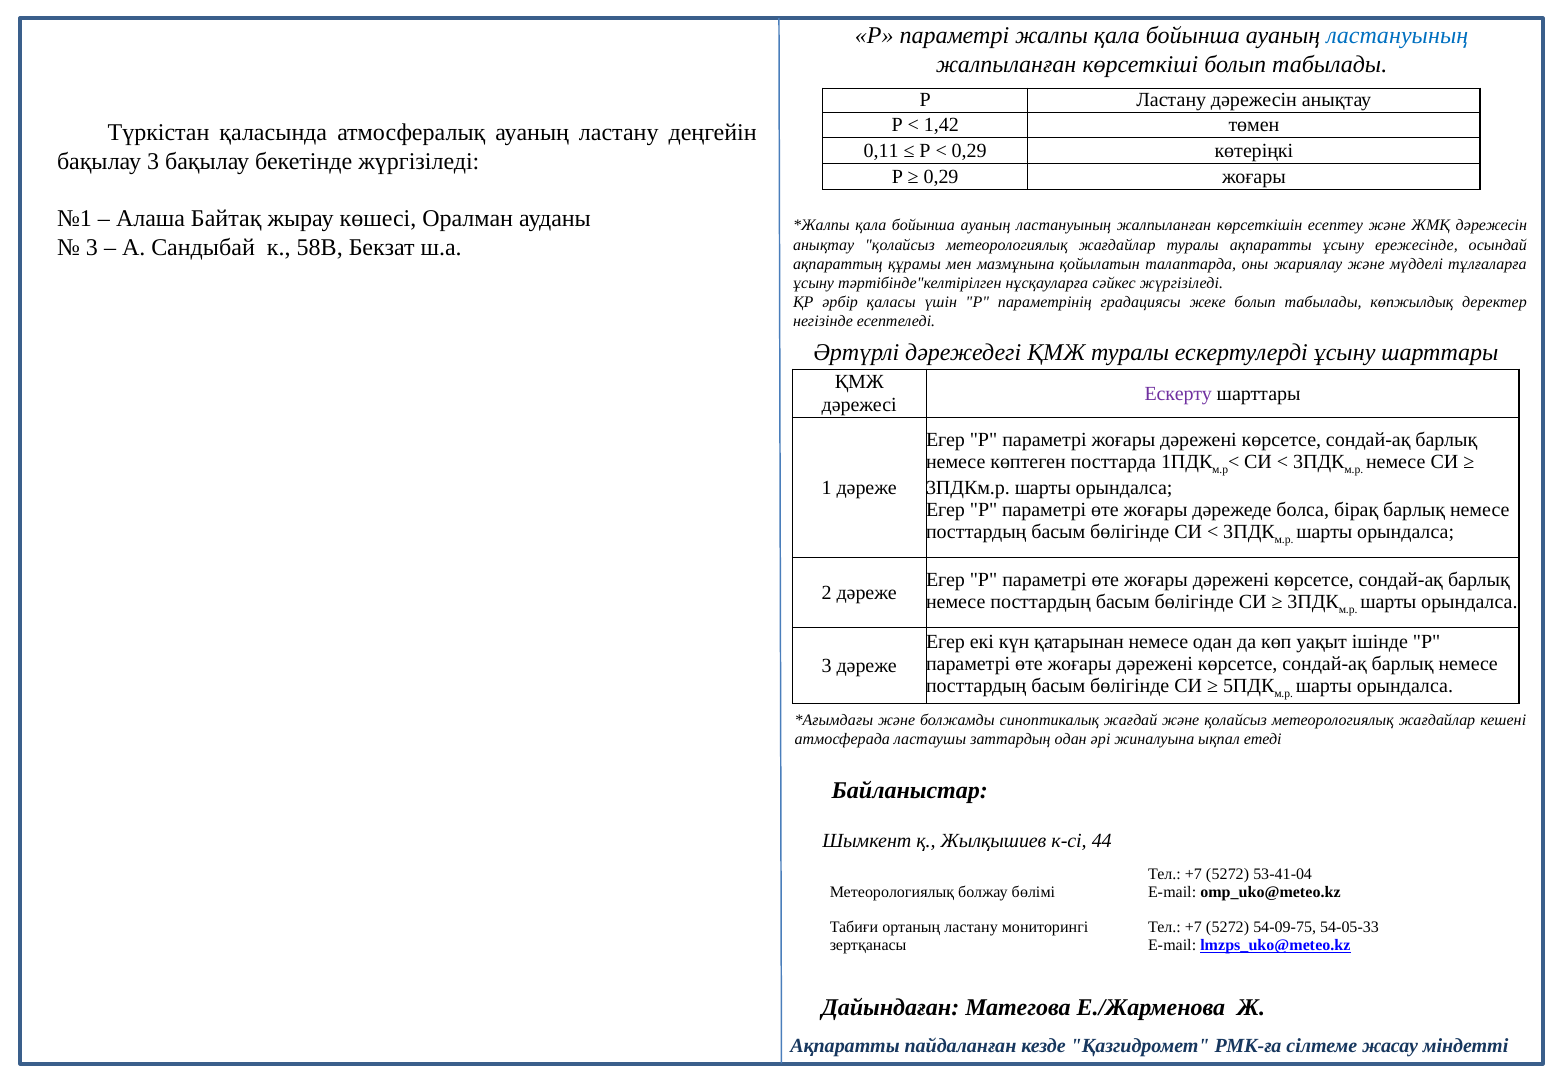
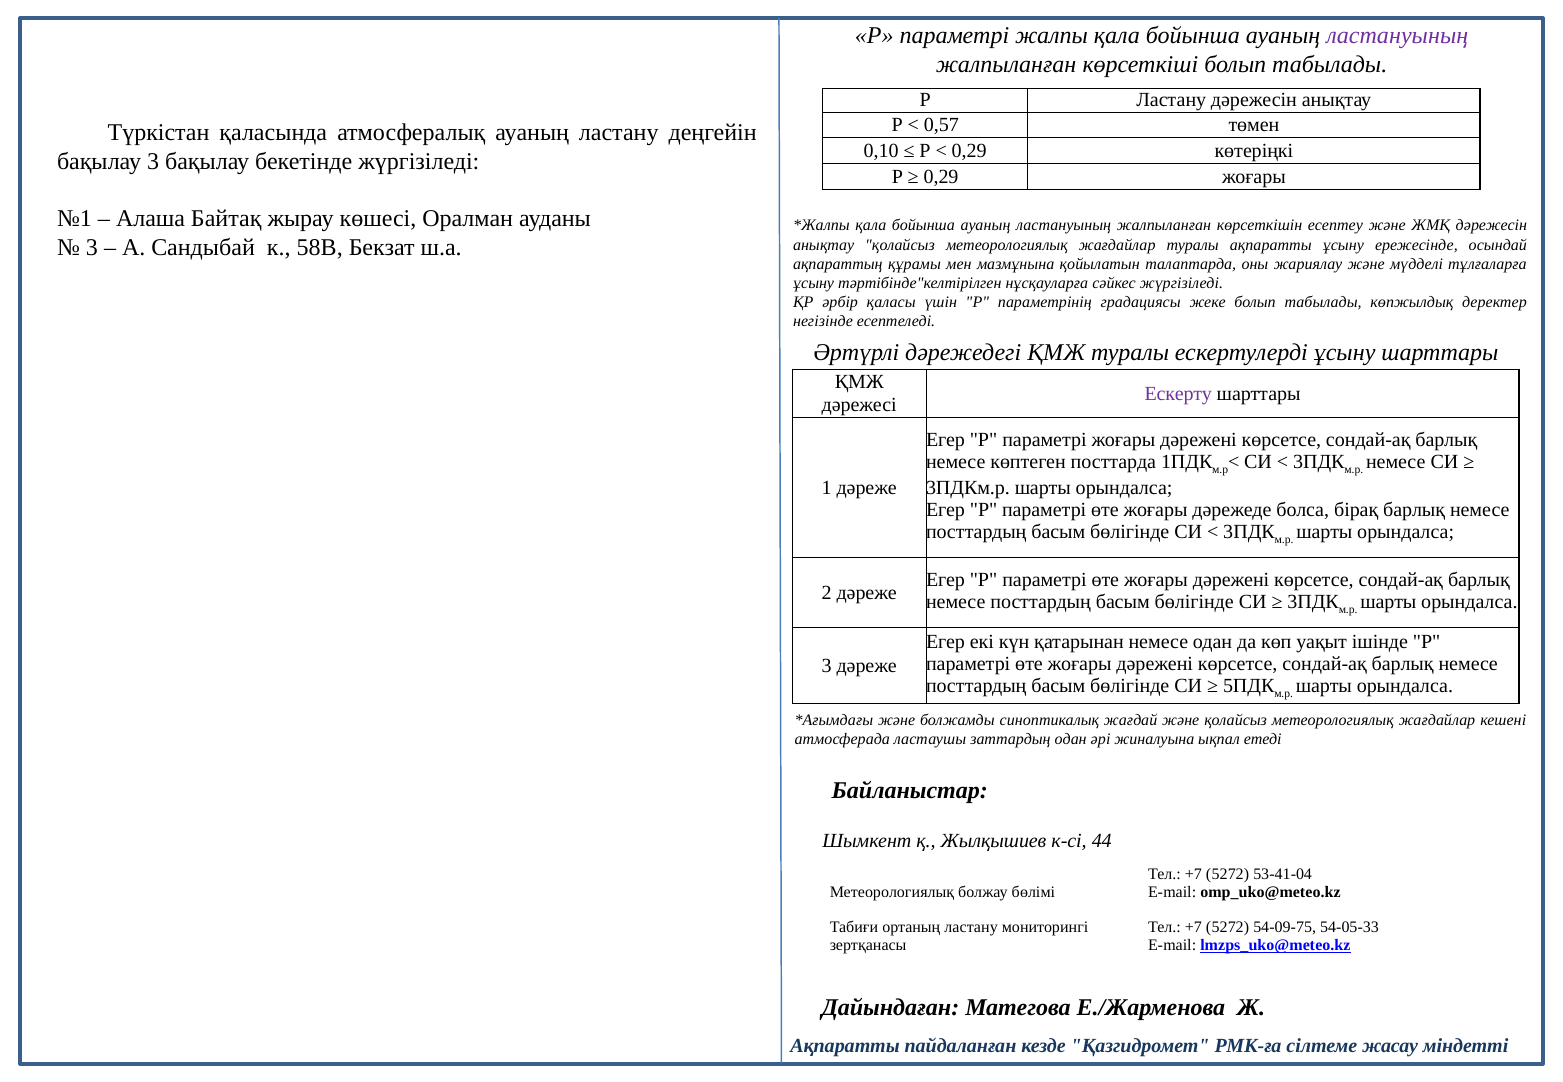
ластануының at (1397, 35) colour: blue -> purple
1,42: 1,42 -> 0,57
0,11: 0,11 -> 0,10
